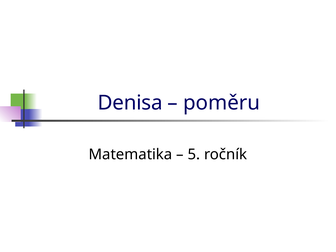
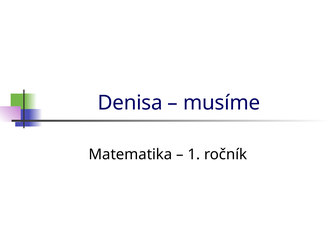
poměru: poměru -> musíme
5: 5 -> 1
